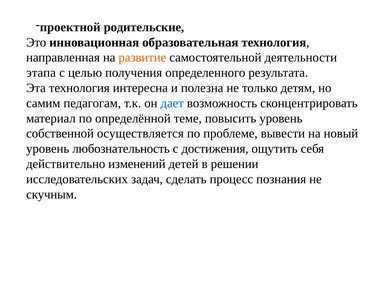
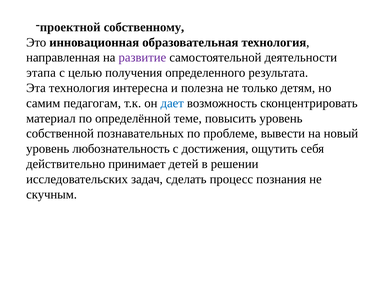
родительские: родительские -> собственному
развитие colour: orange -> purple
осуществляется: осуществляется -> познавательных
изменений: изменений -> принимает
